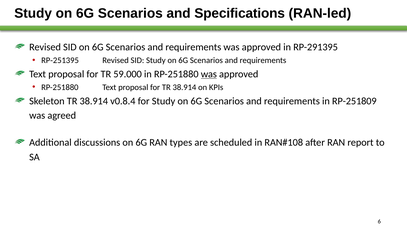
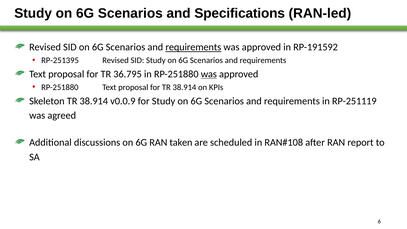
requirements at (193, 47) underline: none -> present
RP-291395: RP-291395 -> RP-191592
59.000: 59.000 -> 36.795
v0.8.4: v0.8.4 -> v0.0.9
RP-251809: RP-251809 -> RP-251119
types: types -> taken
